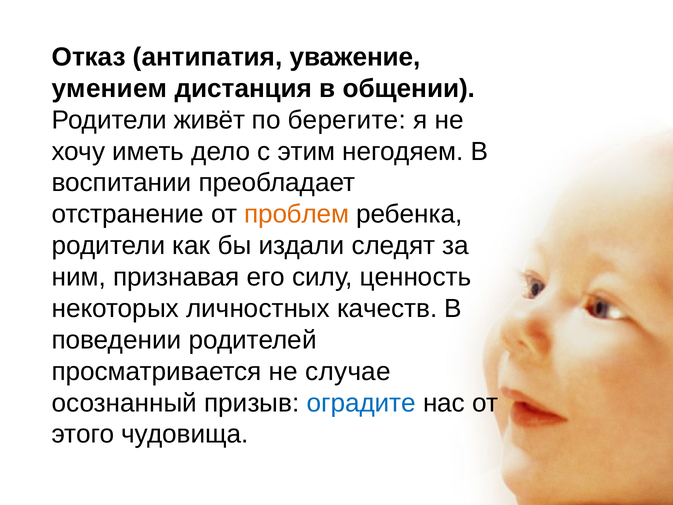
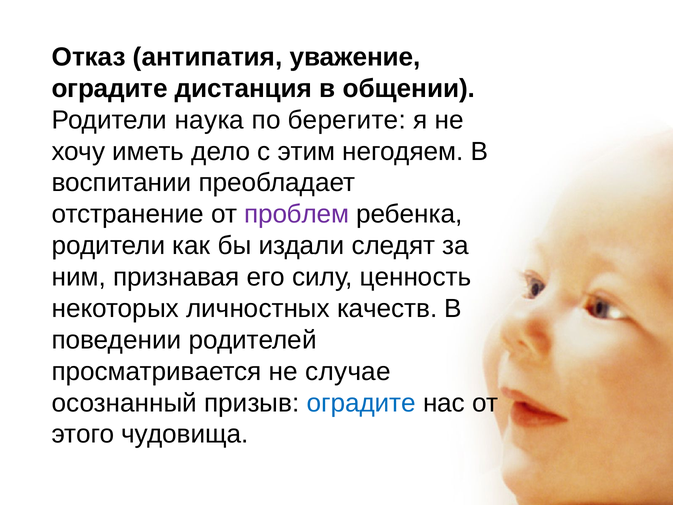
умением at (109, 88): умением -> оградите
живёт: живёт -> наука
проблем colour: orange -> purple
